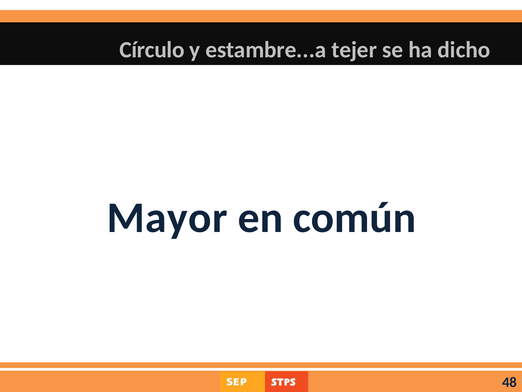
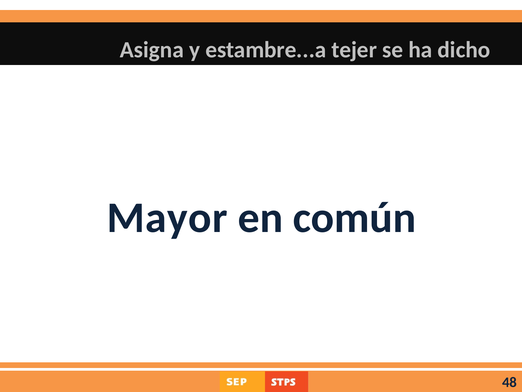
Círculo: Círculo -> Asigna
